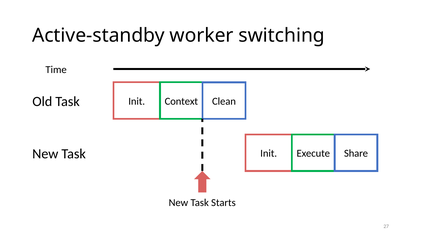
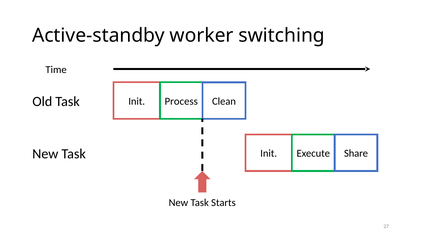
Context: Context -> Process
